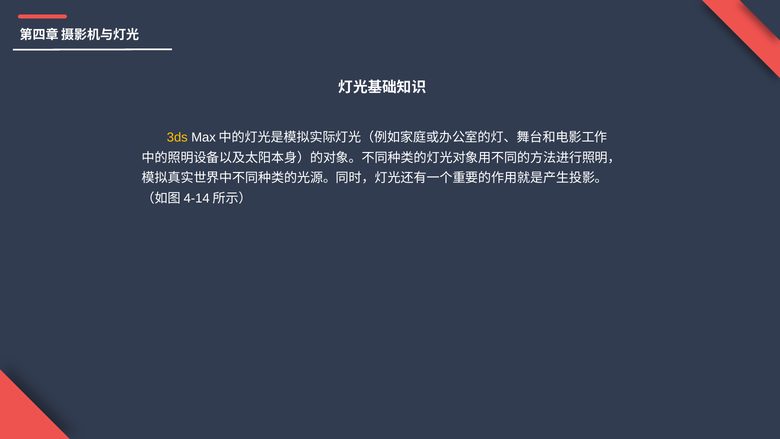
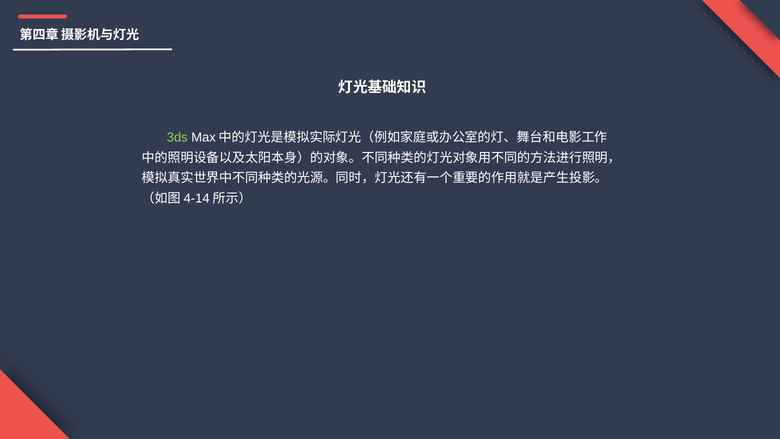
3ds colour: yellow -> light green
